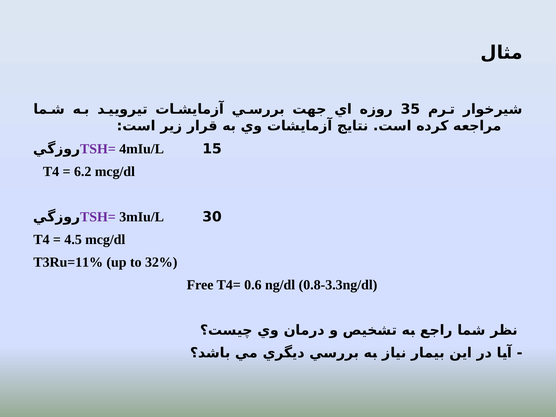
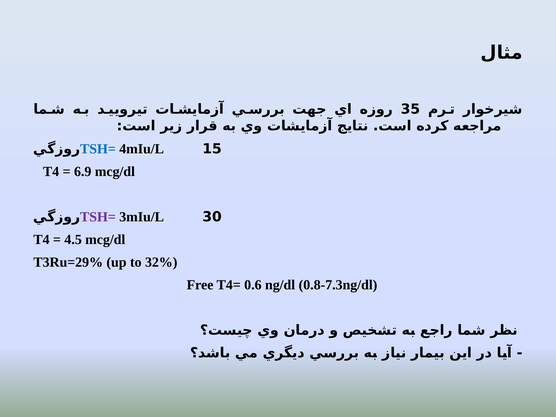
TSH= at (98, 149) colour: purple -> blue
6.2: 6.2 -> 6.9
T3Ru=11%: T3Ru=11% -> T3Ru=29%
0.8-3.3ng/dl: 0.8-3.3ng/dl -> 0.8-7.3ng/dl
